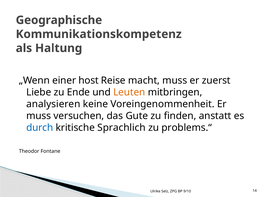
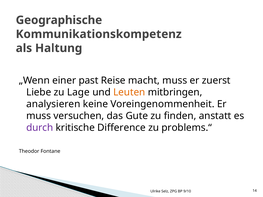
host: host -> past
Ende: Ende -> Lage
durch colour: blue -> purple
Sprachlich: Sprachlich -> Difference
